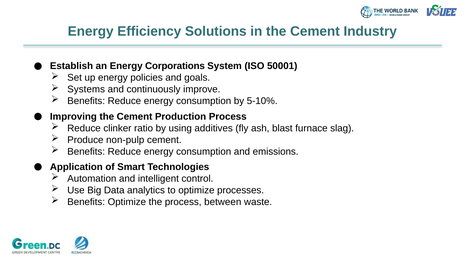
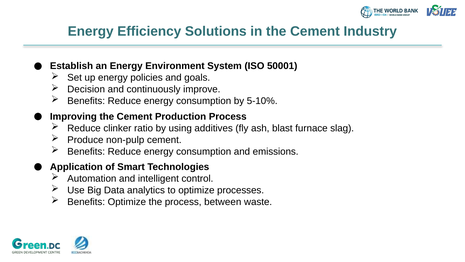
Corporations: Corporations -> Environment
Systems: Systems -> Decision
